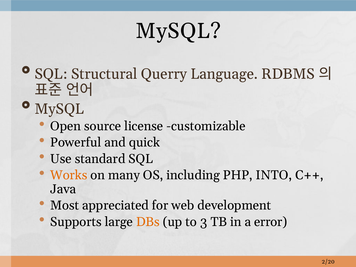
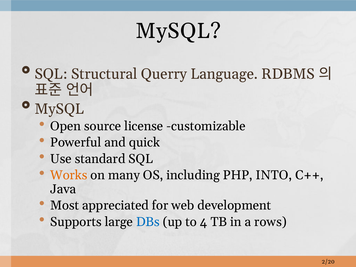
DBs colour: orange -> blue
3: 3 -> 4
error: error -> rows
